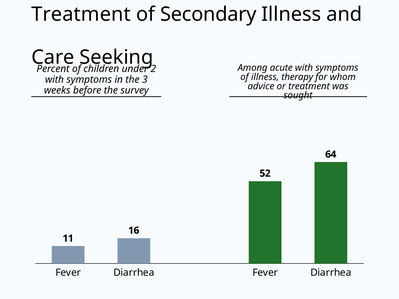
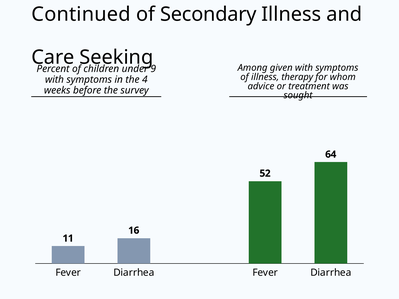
Treatment at (81, 14): Treatment -> Continued
acute: acute -> given
2: 2 -> 9
3: 3 -> 4
